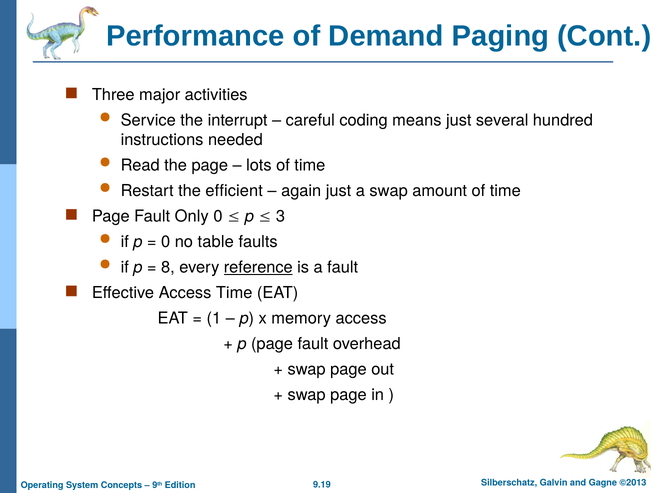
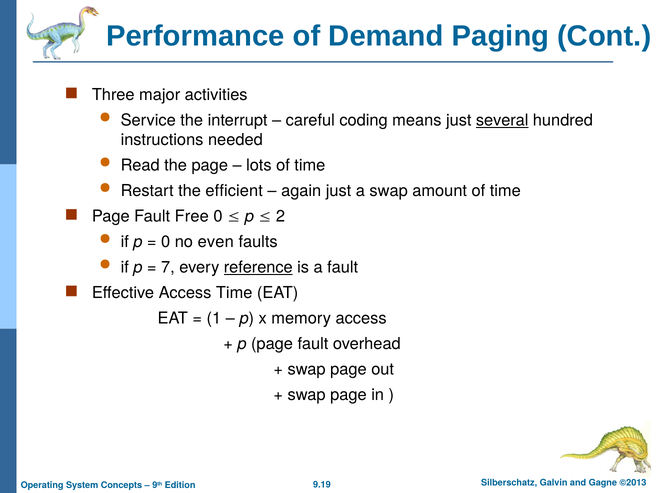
several underline: none -> present
Only: Only -> Free
3: 3 -> 2
table: table -> even
8: 8 -> 7
